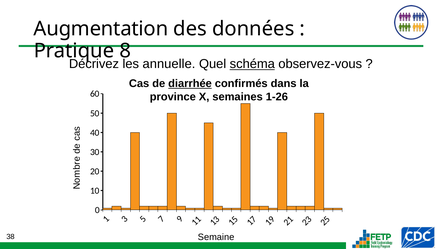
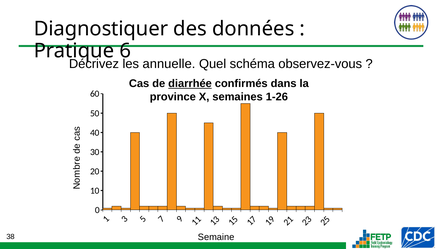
Augmentation: Augmentation -> Diagnostiquer
8: 8 -> 6
schéma underline: present -> none
